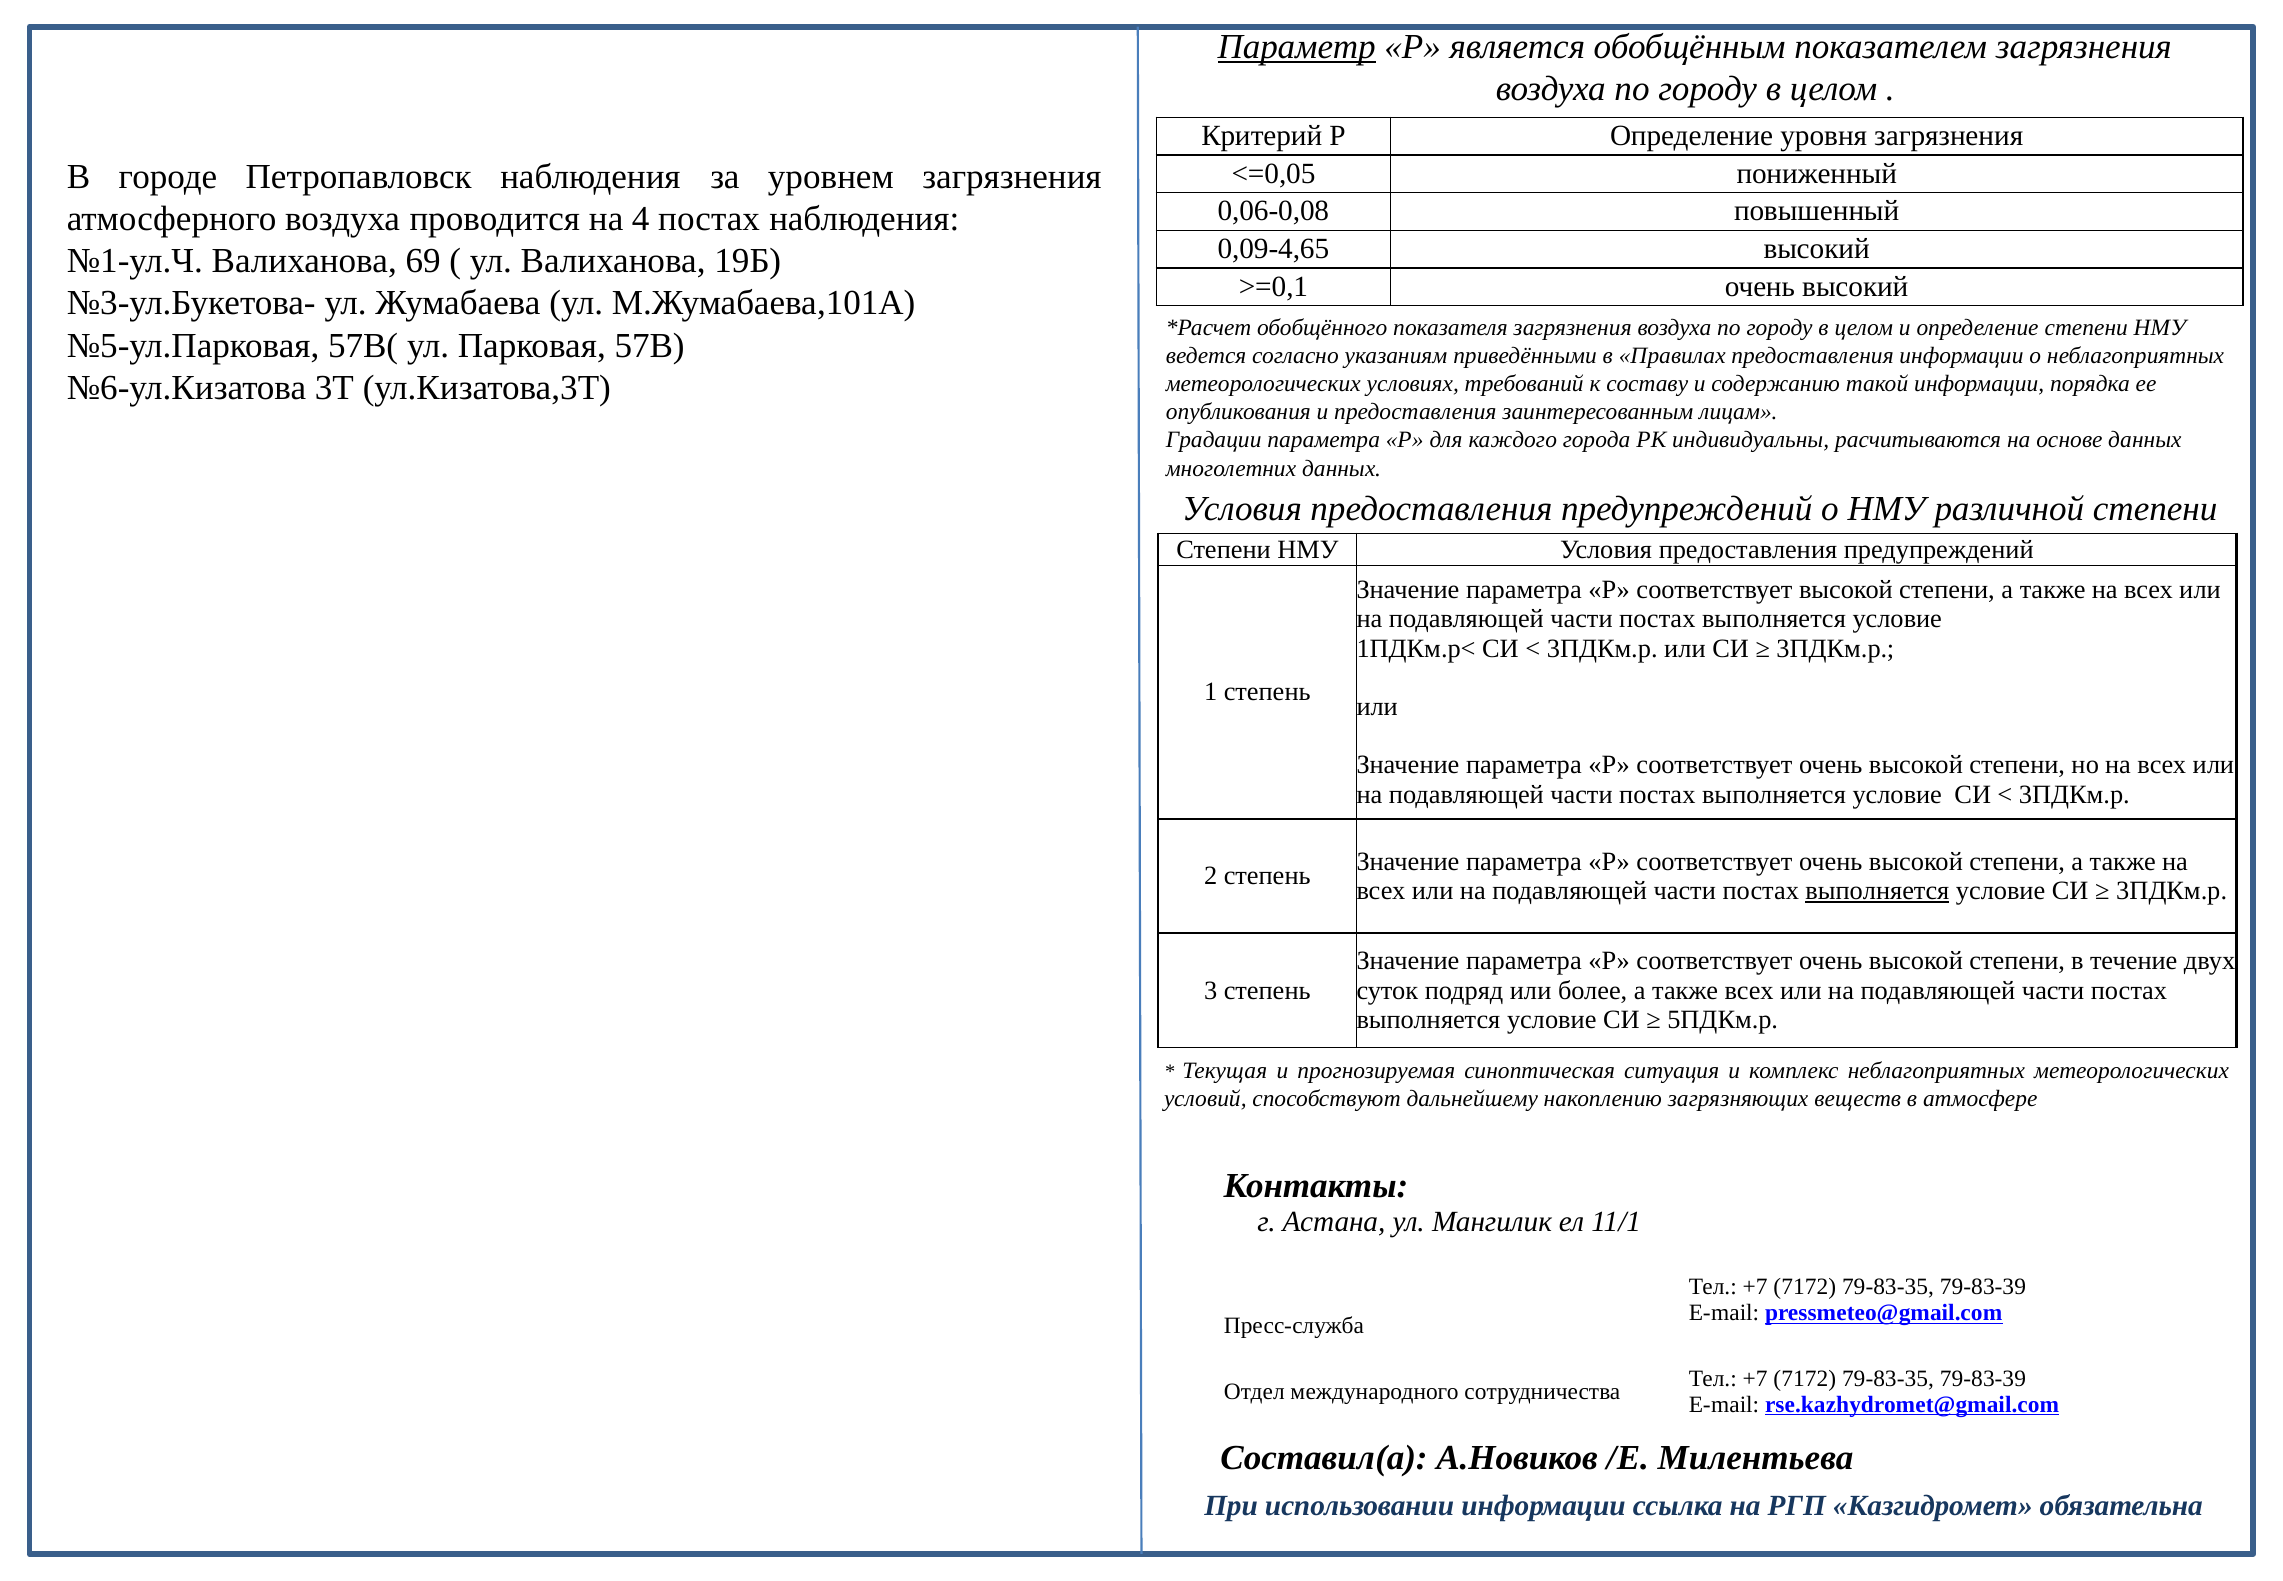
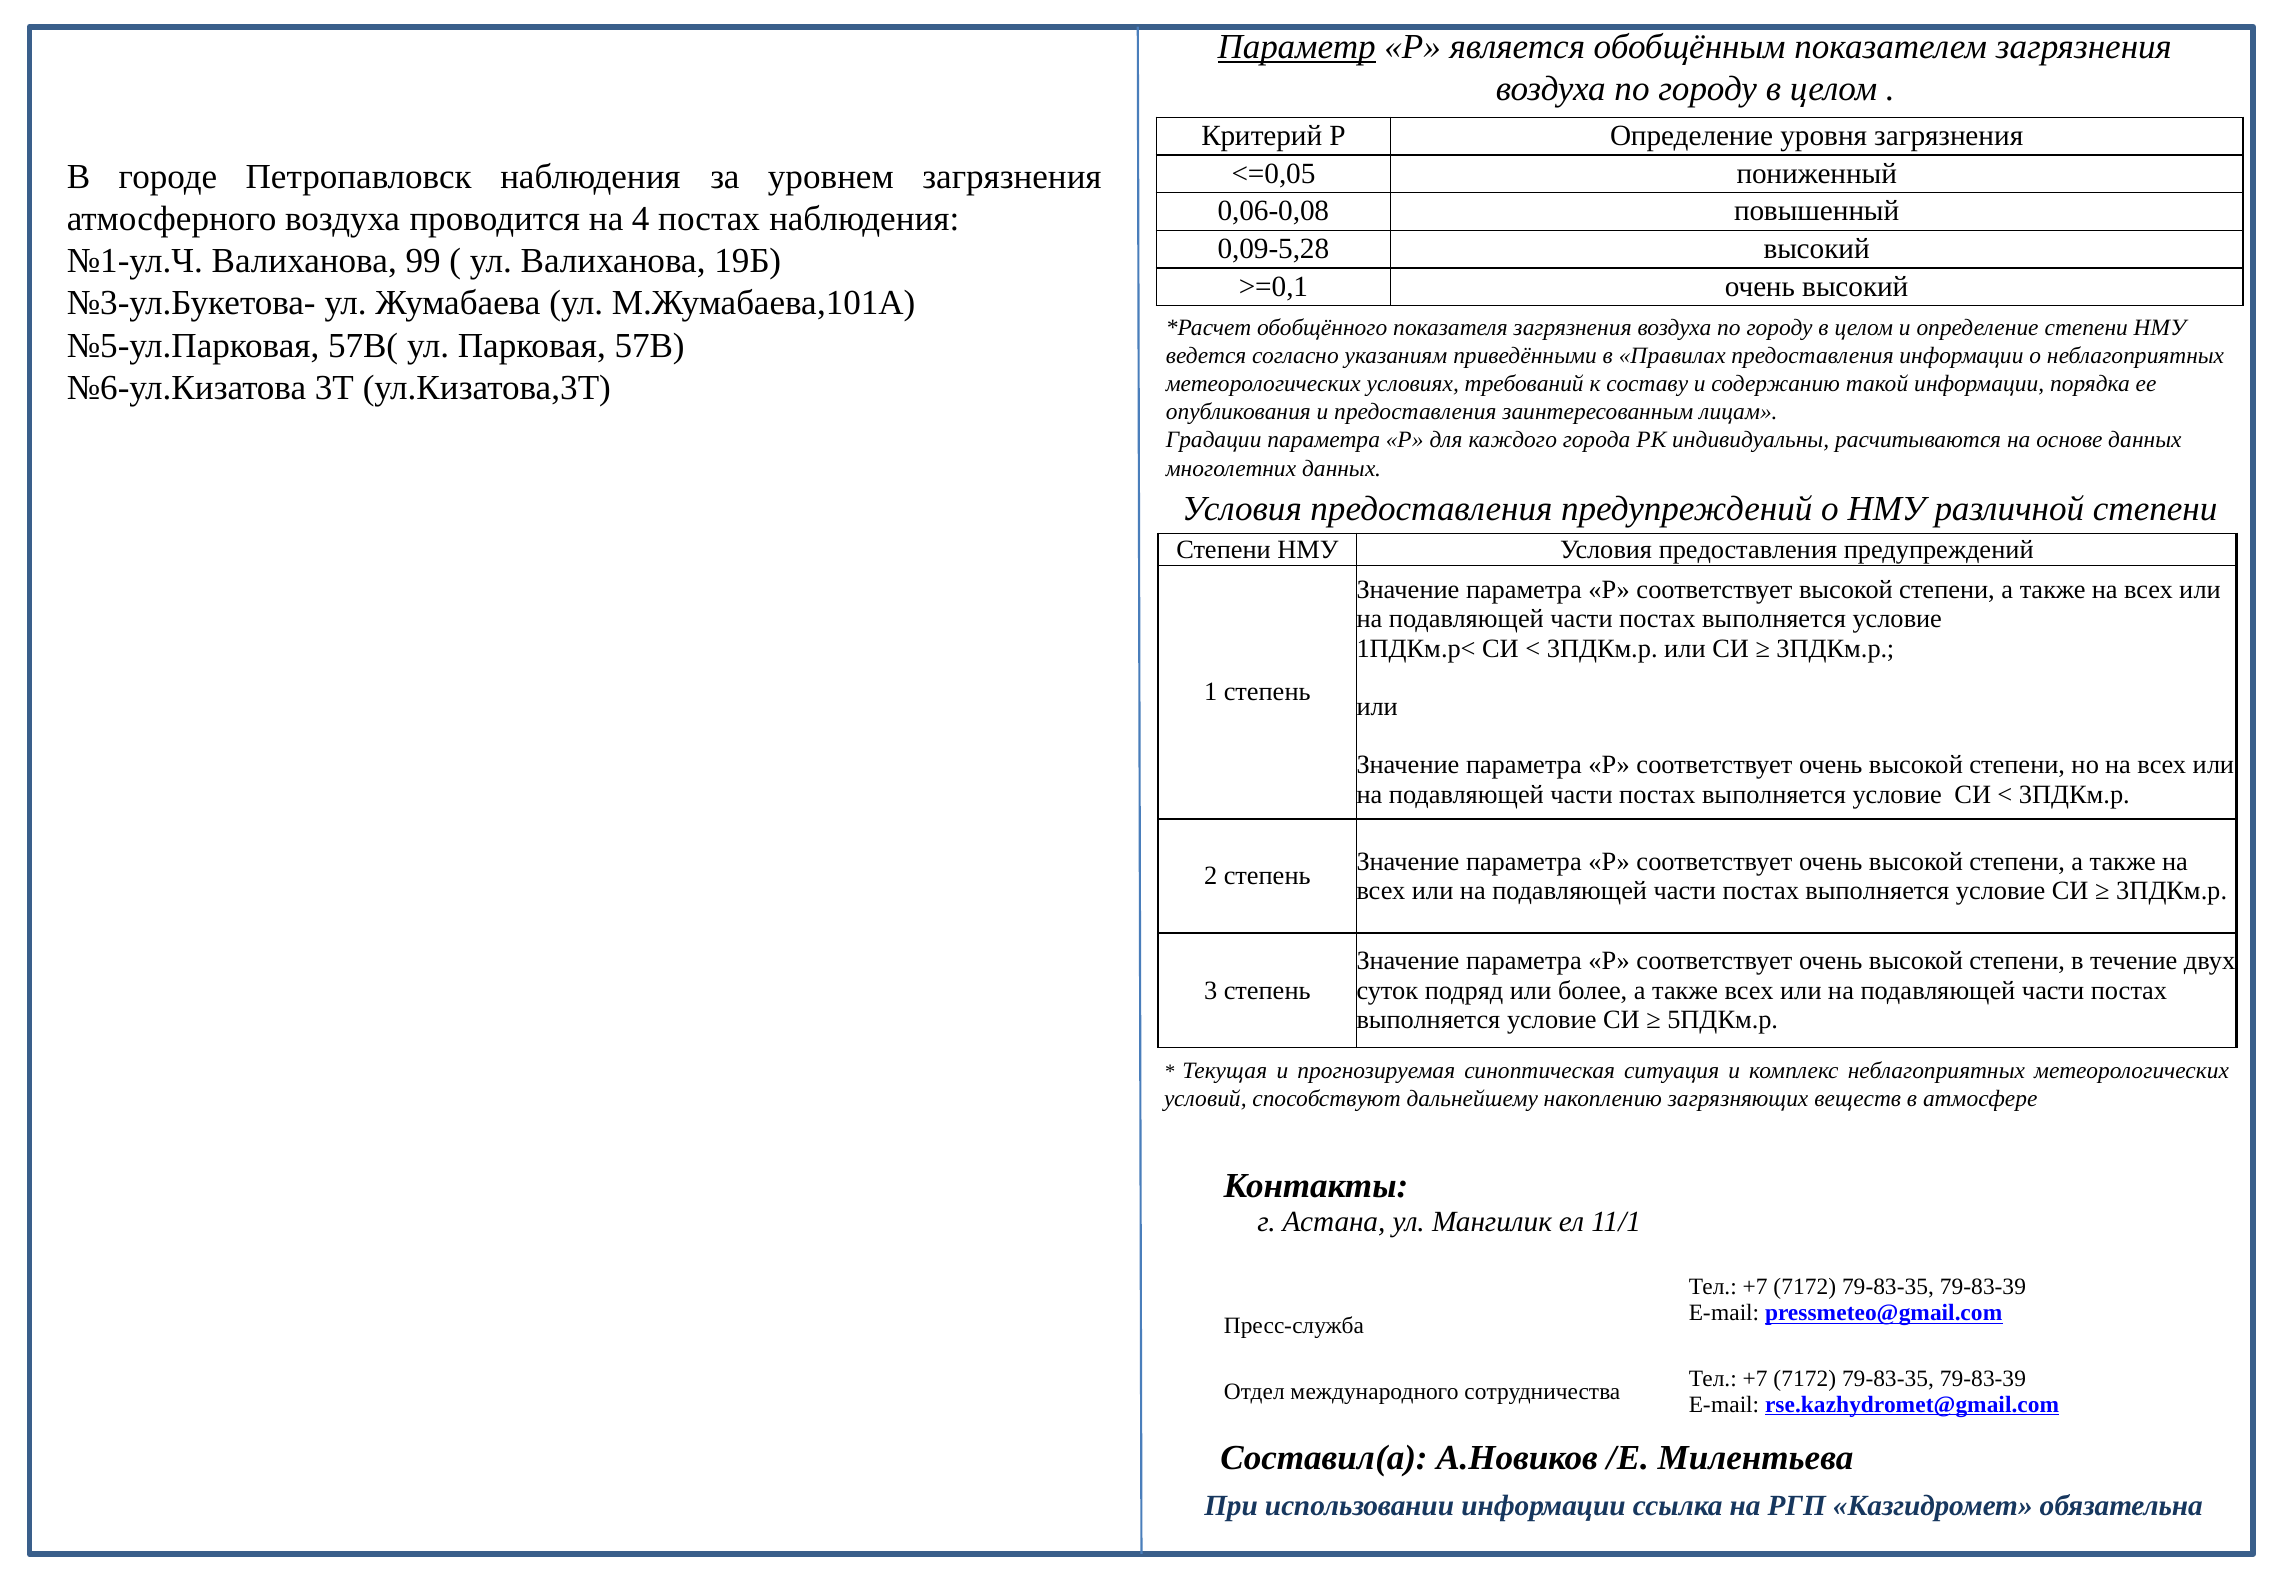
0,09-4,65: 0,09-4,65 -> 0,09-5,28
69: 69 -> 99
выполняется at (1877, 891) underline: present -> none
